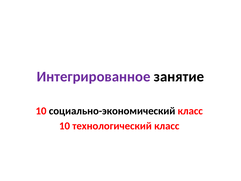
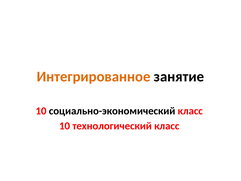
Интегрированное colour: purple -> orange
